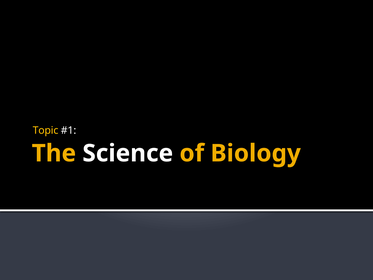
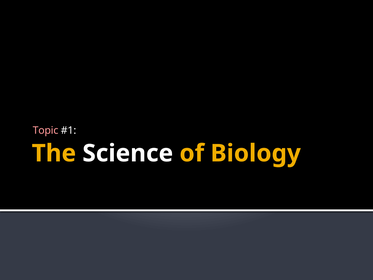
Topic colour: yellow -> pink
